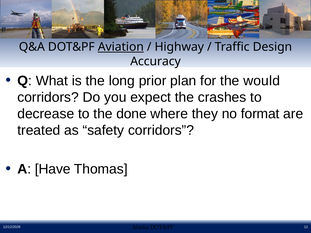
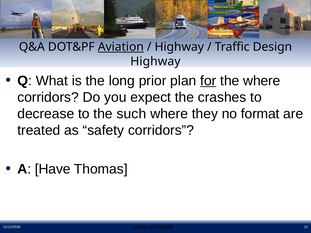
Accuracy at (156, 61): Accuracy -> Highway
for underline: none -> present
the would: would -> where
done: done -> such
